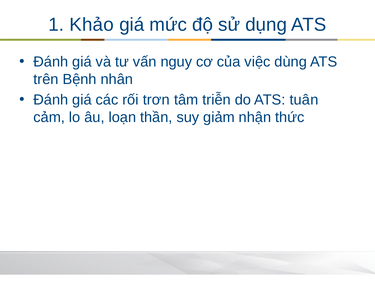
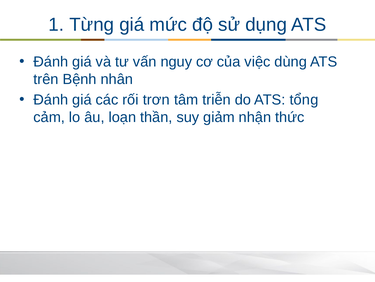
Khảo: Khảo -> Từng
tuân: tuân -> tổng
